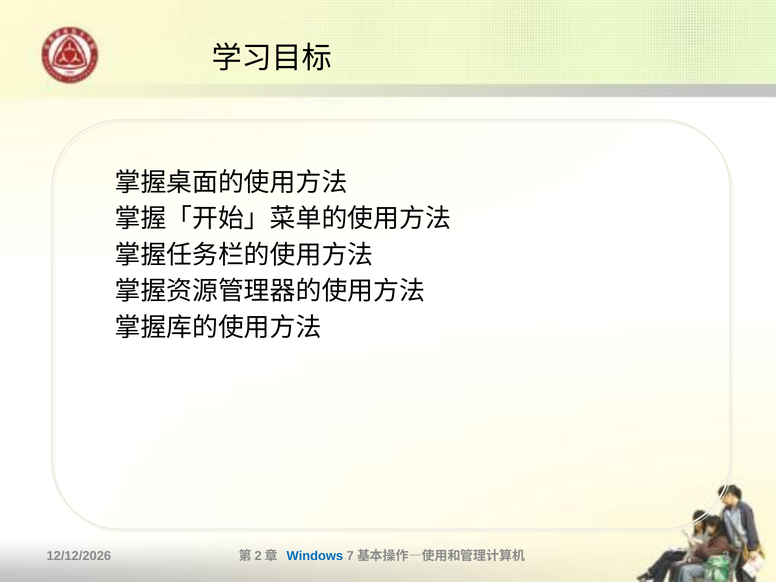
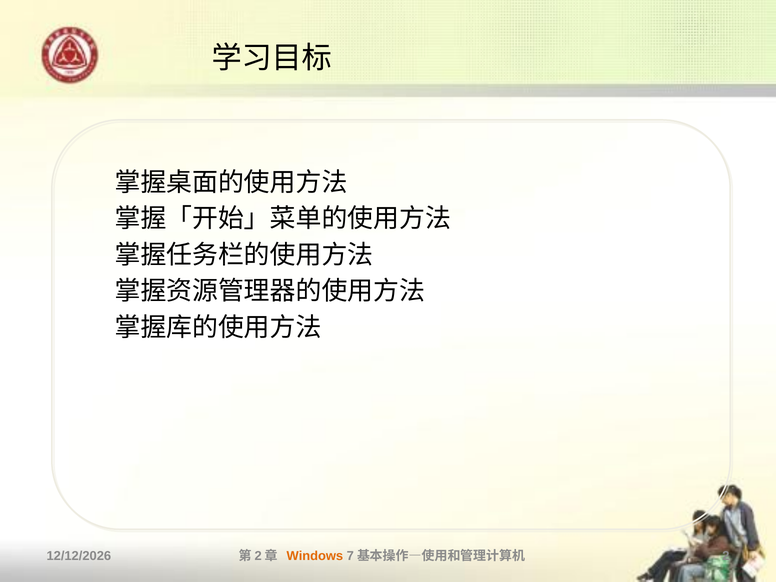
Windows colour: blue -> orange
